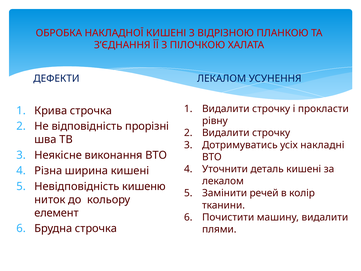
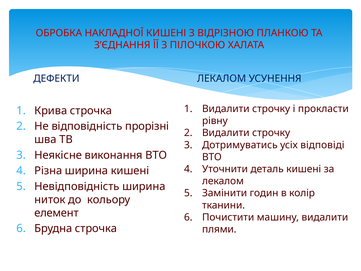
накладні: накладні -> відповіді
Невідповідність кишеню: кишеню -> ширина
речей: речей -> годин
